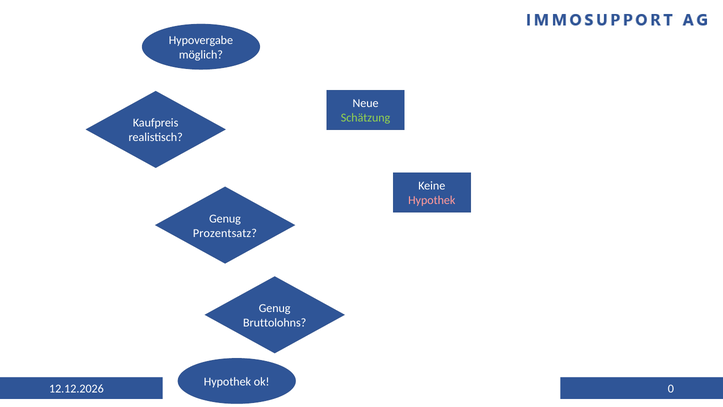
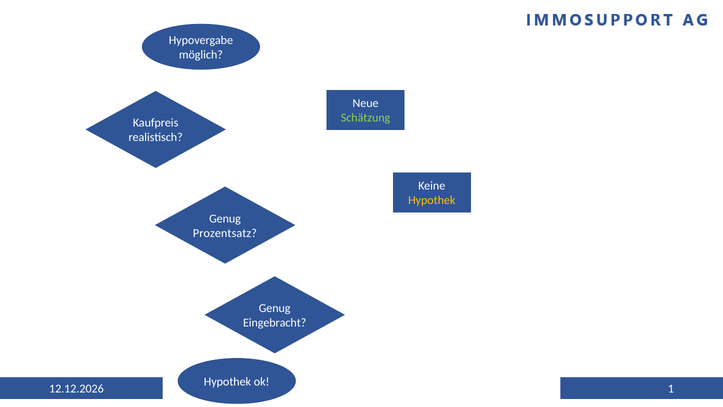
Hypothek at (432, 200) colour: pink -> yellow
Bruttolohns: Bruttolohns -> Eingebracht
0: 0 -> 1
